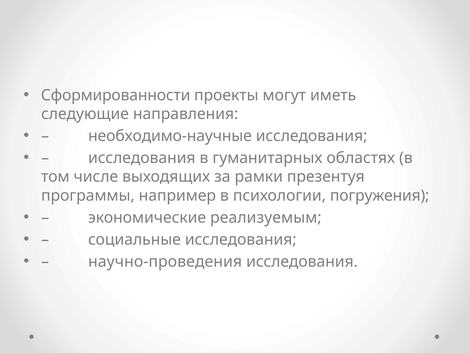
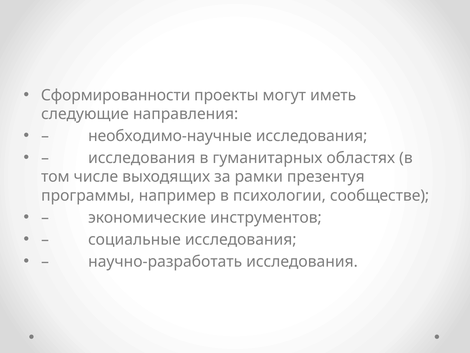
погружения: погружения -> сообществе
реализуемым: реализуемым -> инструментов
научно-проведения: научно-проведения -> научно-разработать
